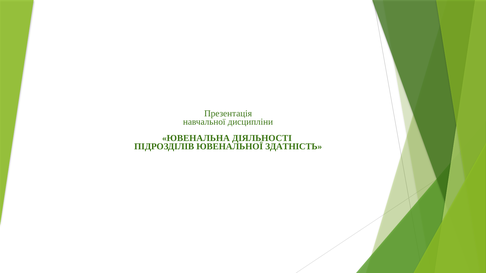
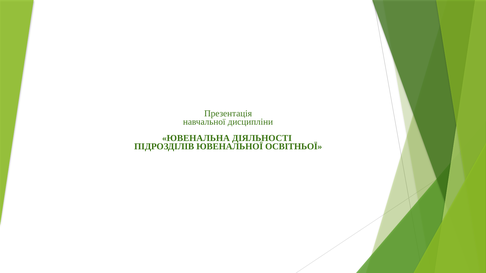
ЗДАТНІСТЬ: ЗДАТНІСТЬ -> ОСВІТНЬОЇ
